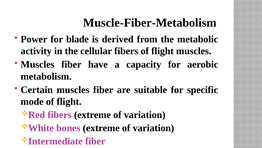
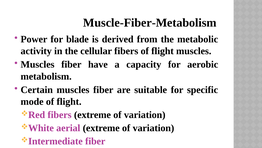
bones: bones -> aerial
